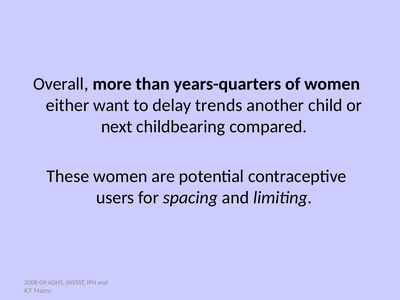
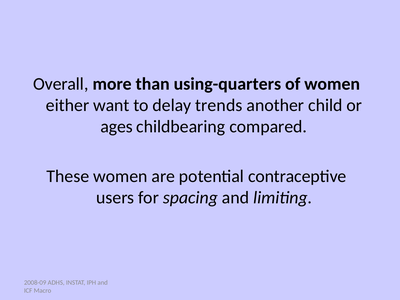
years-quarters: years-quarters -> using-quarters
next: next -> ages
